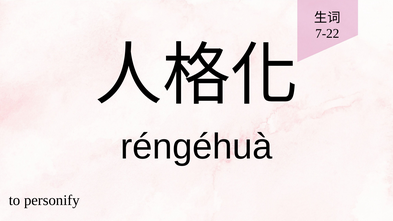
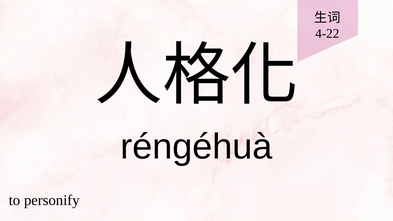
7-22: 7-22 -> 4-22
